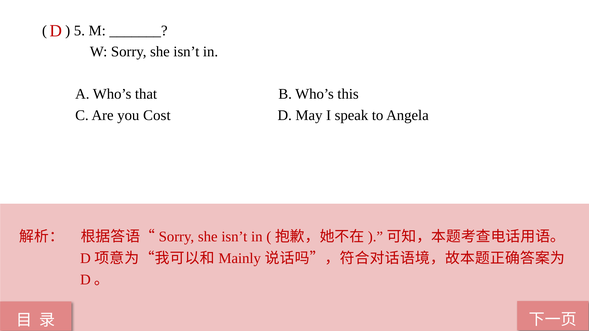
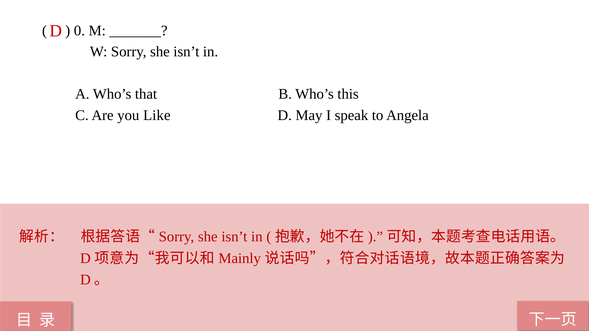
5: 5 -> 0
Cost: Cost -> Like
